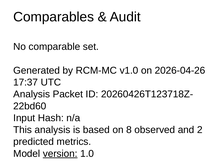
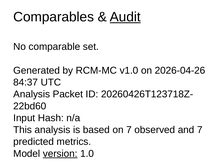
Audit underline: none -> present
17:37: 17:37 -> 84:37
on 8: 8 -> 7
and 2: 2 -> 7
